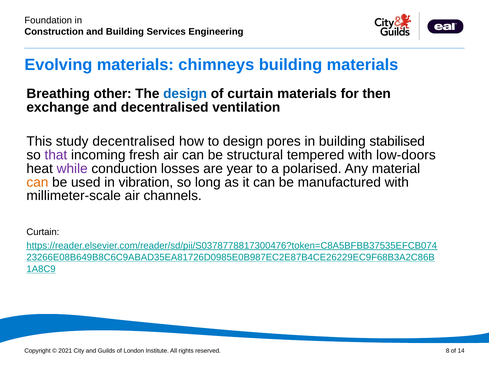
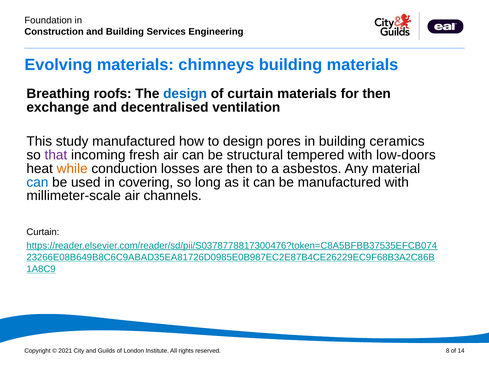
other: other -> roofs
study decentralised: decentralised -> manufactured
stabilised: stabilised -> ceramics
while colour: purple -> orange
are year: year -> then
polarised: polarised -> asbestos
can at (37, 182) colour: orange -> blue
vibration: vibration -> covering
